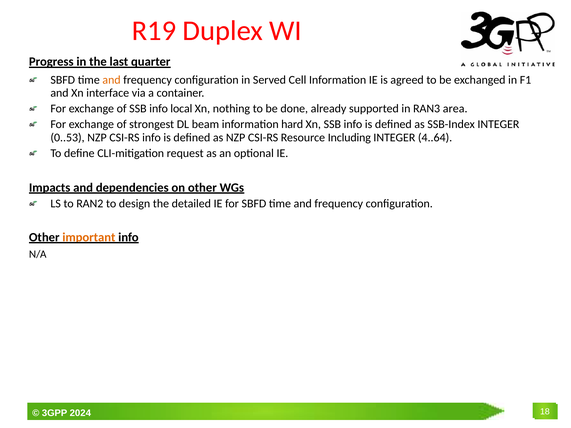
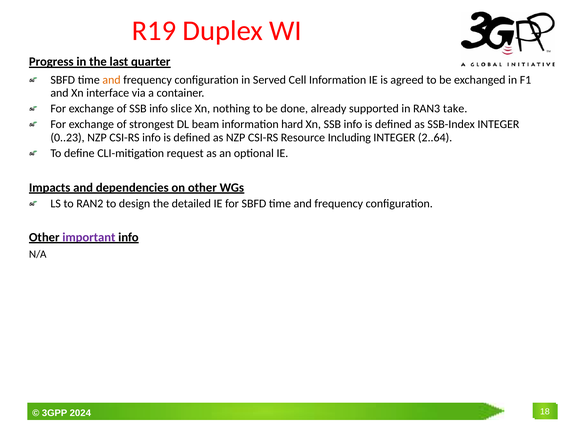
local: local -> slice
area: area -> take
0..53: 0..53 -> 0..23
4..64: 4..64 -> 2..64
important colour: orange -> purple
